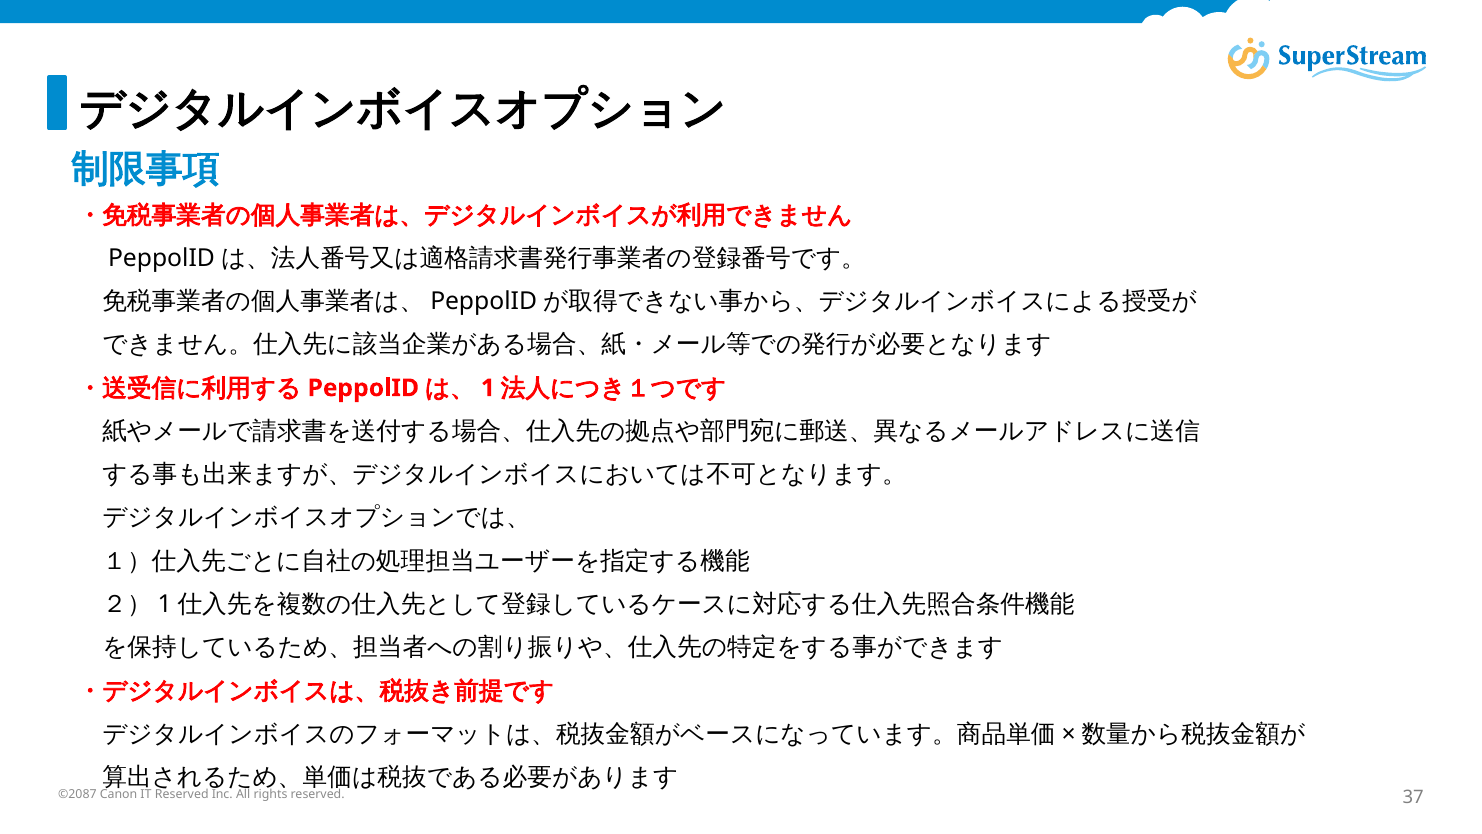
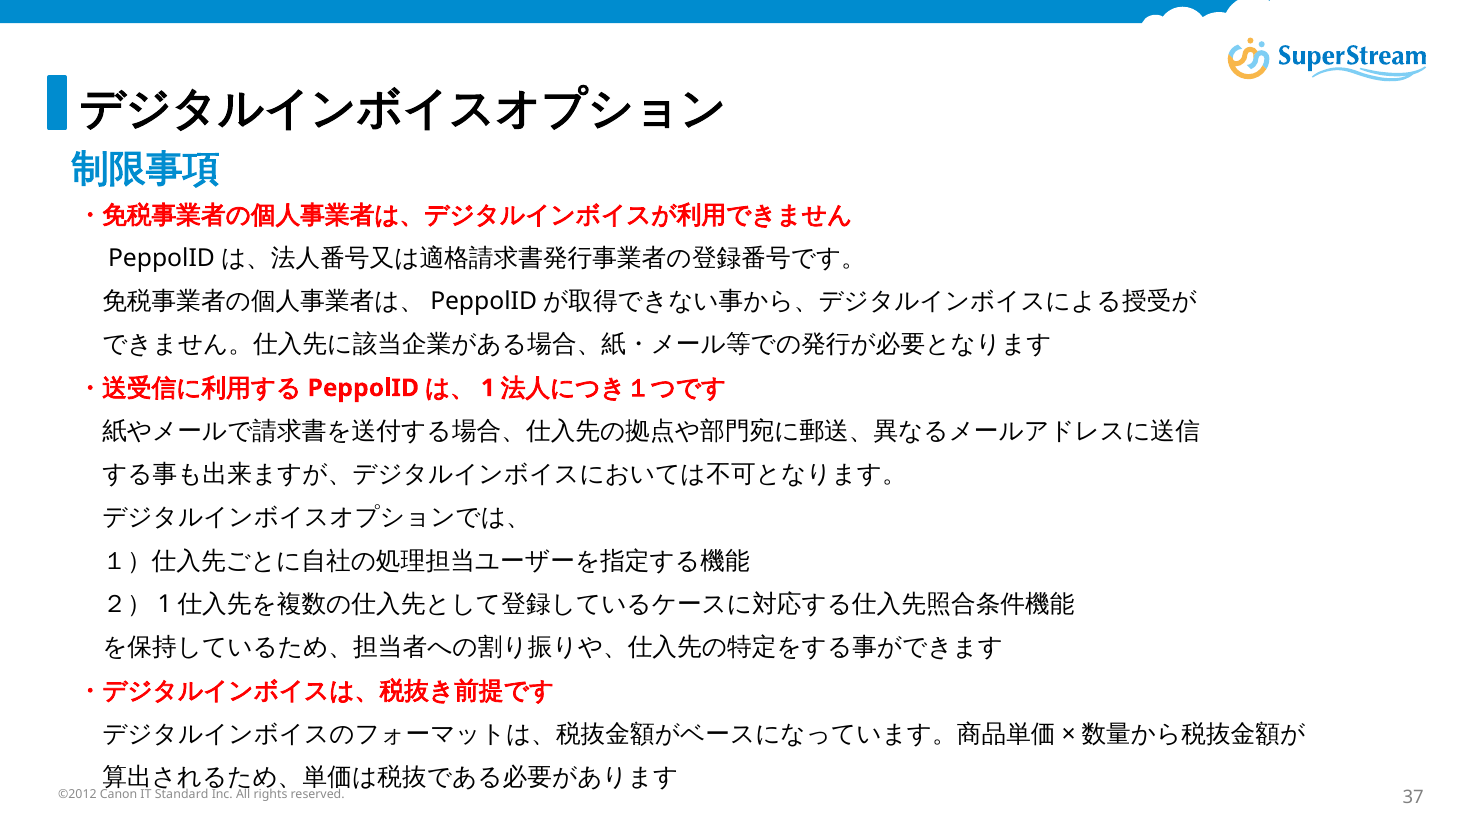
©2087: ©2087 -> ©2012
IT Reserved: Reserved -> Standard
